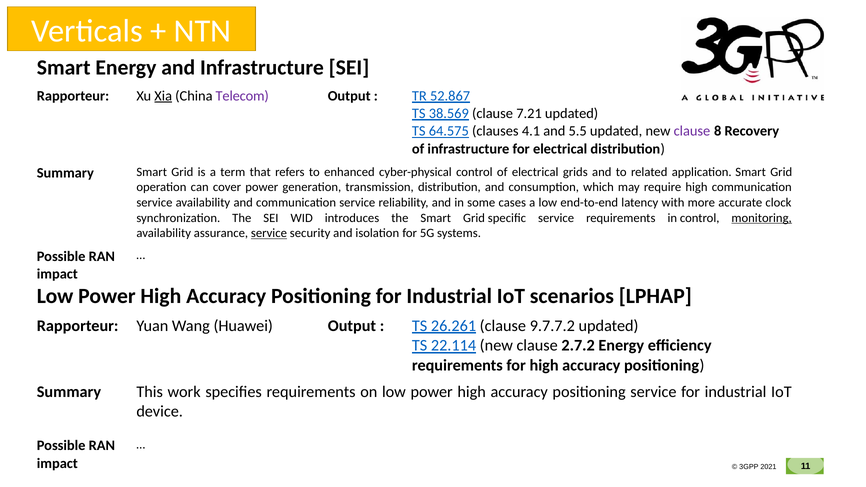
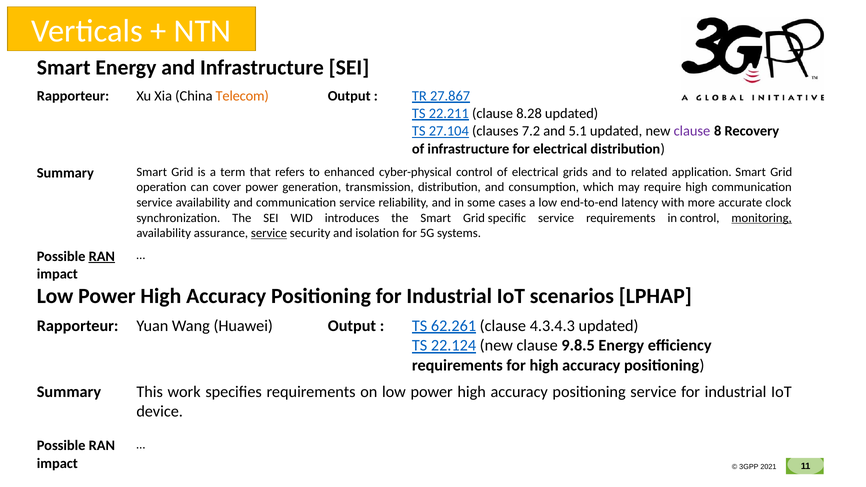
Xia underline: present -> none
Telecom colour: purple -> orange
52.867: 52.867 -> 27.867
38.569: 38.569 -> 22.211
7.21: 7.21 -> 8.28
64.575: 64.575 -> 27.104
4.1: 4.1 -> 7.2
5.5: 5.5 -> 5.1
RAN at (102, 256) underline: none -> present
26.261: 26.261 -> 62.261
9.7.7.2: 9.7.7.2 -> 4.3.4.3
22.114: 22.114 -> 22.124
2.7.2: 2.7.2 -> 9.8.5
